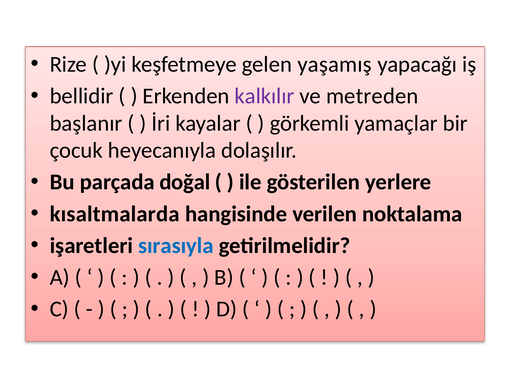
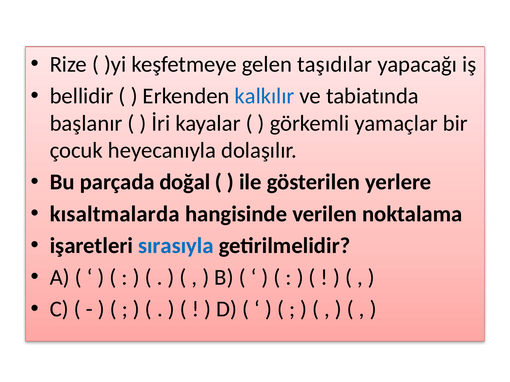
yaşamış: yaşamış -> taşıdılar
kalkılır colour: purple -> blue
metreden: metreden -> tabiatında
